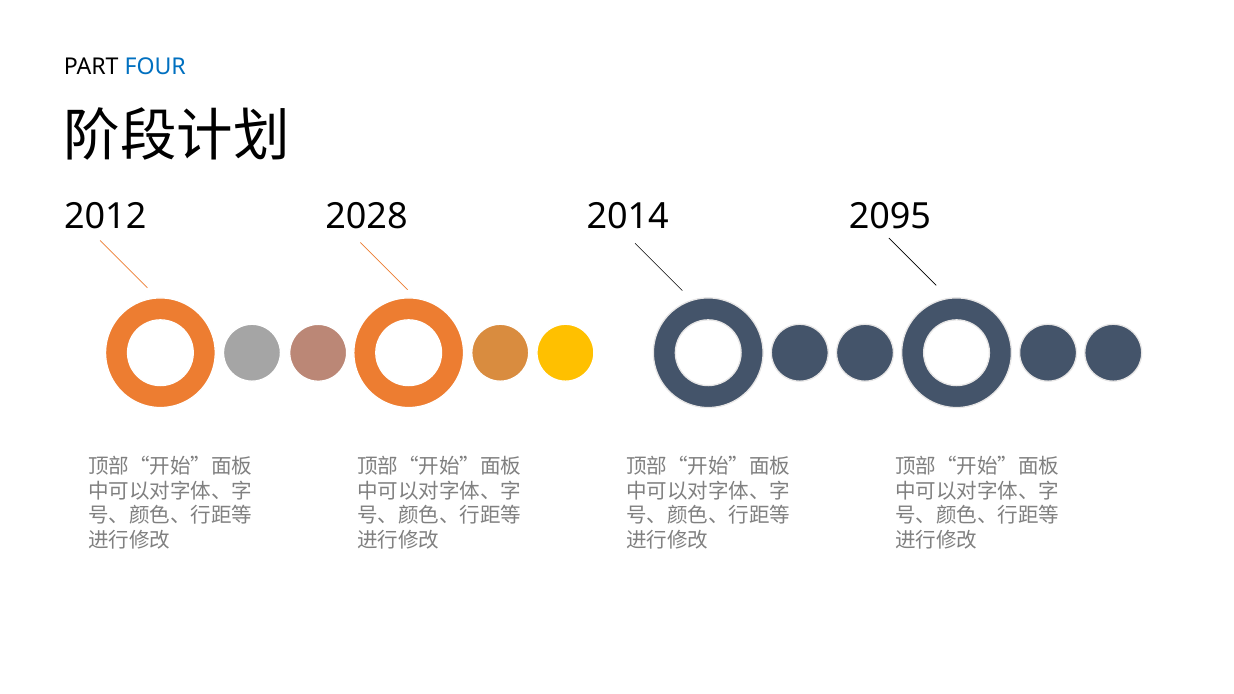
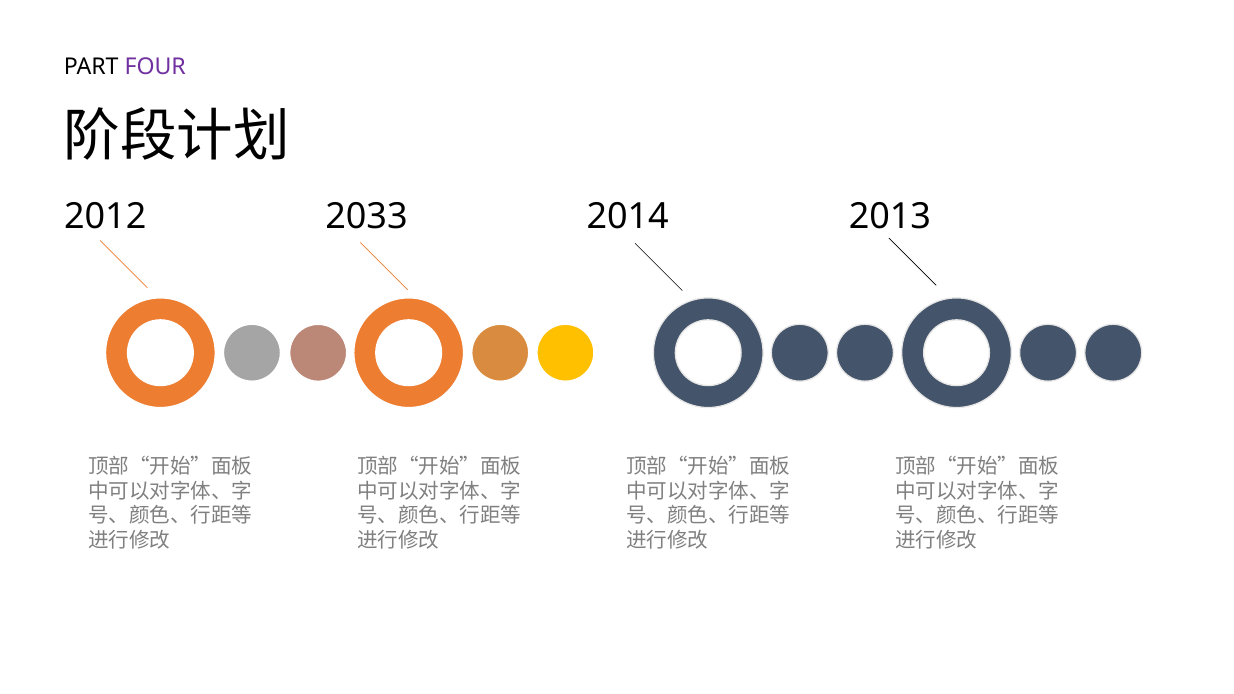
FOUR colour: blue -> purple
2028: 2028 -> 2033
2095: 2095 -> 2013
